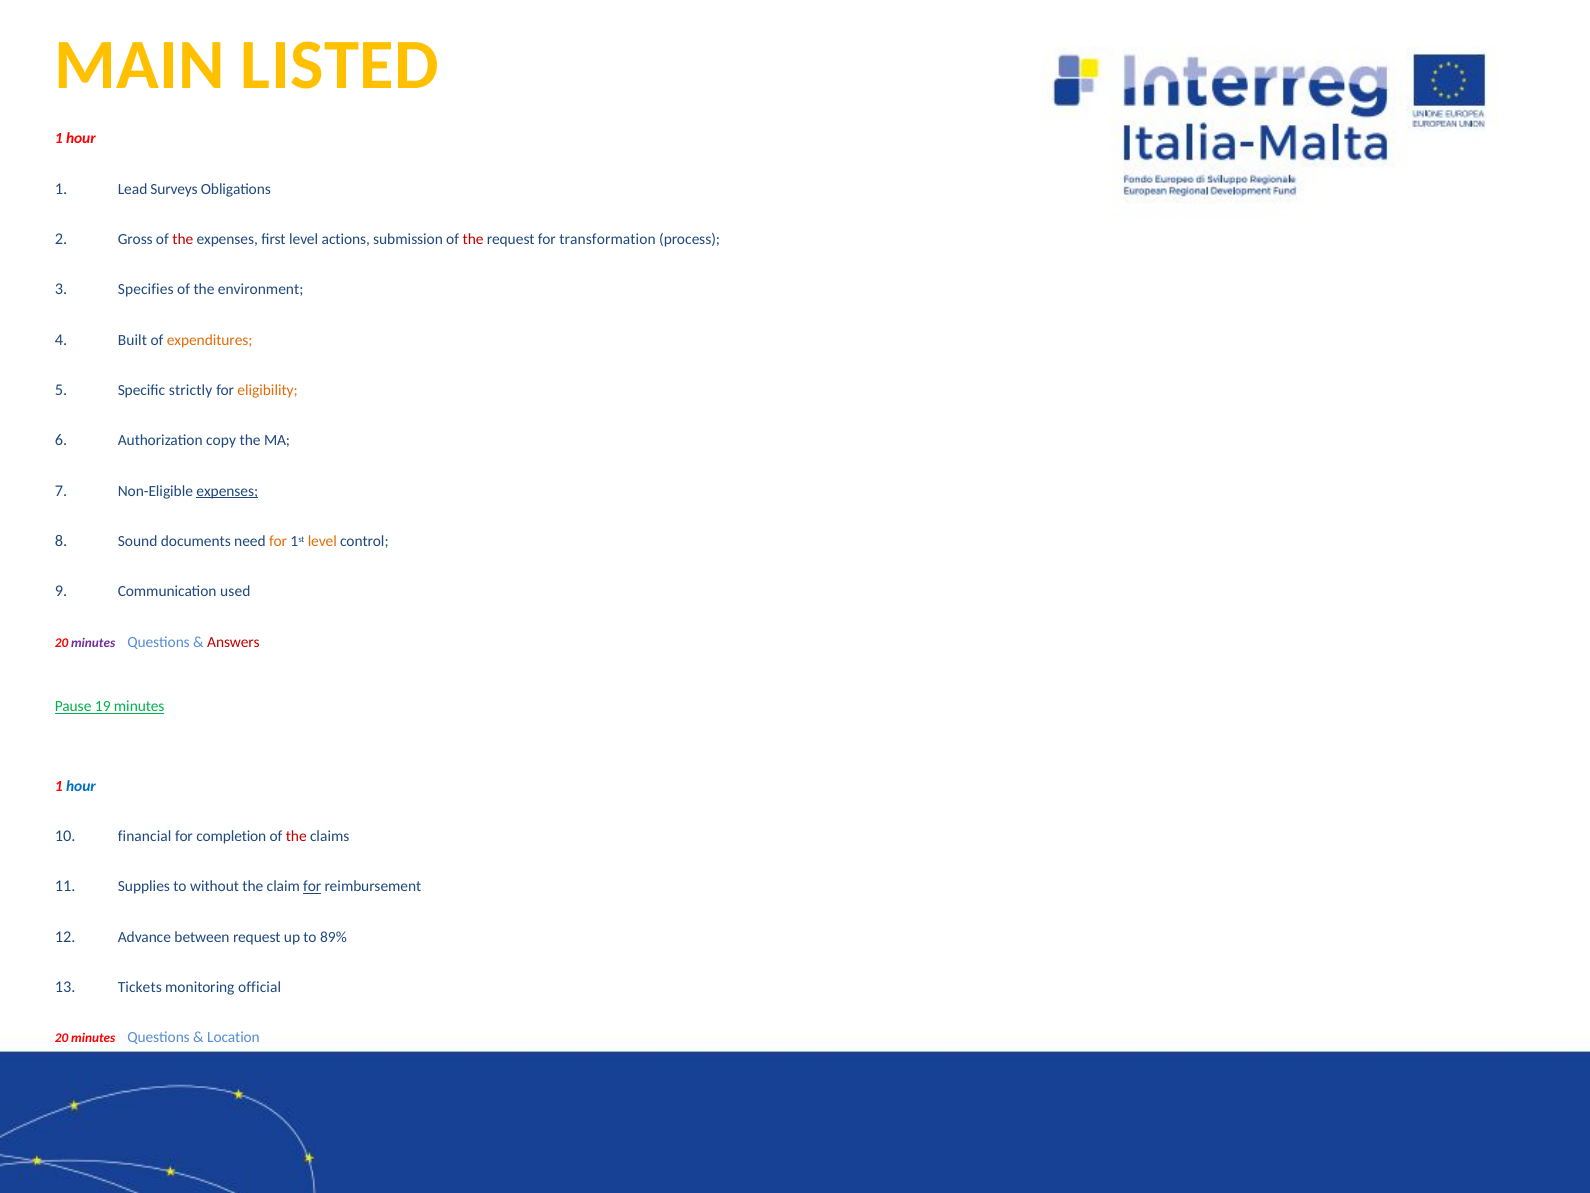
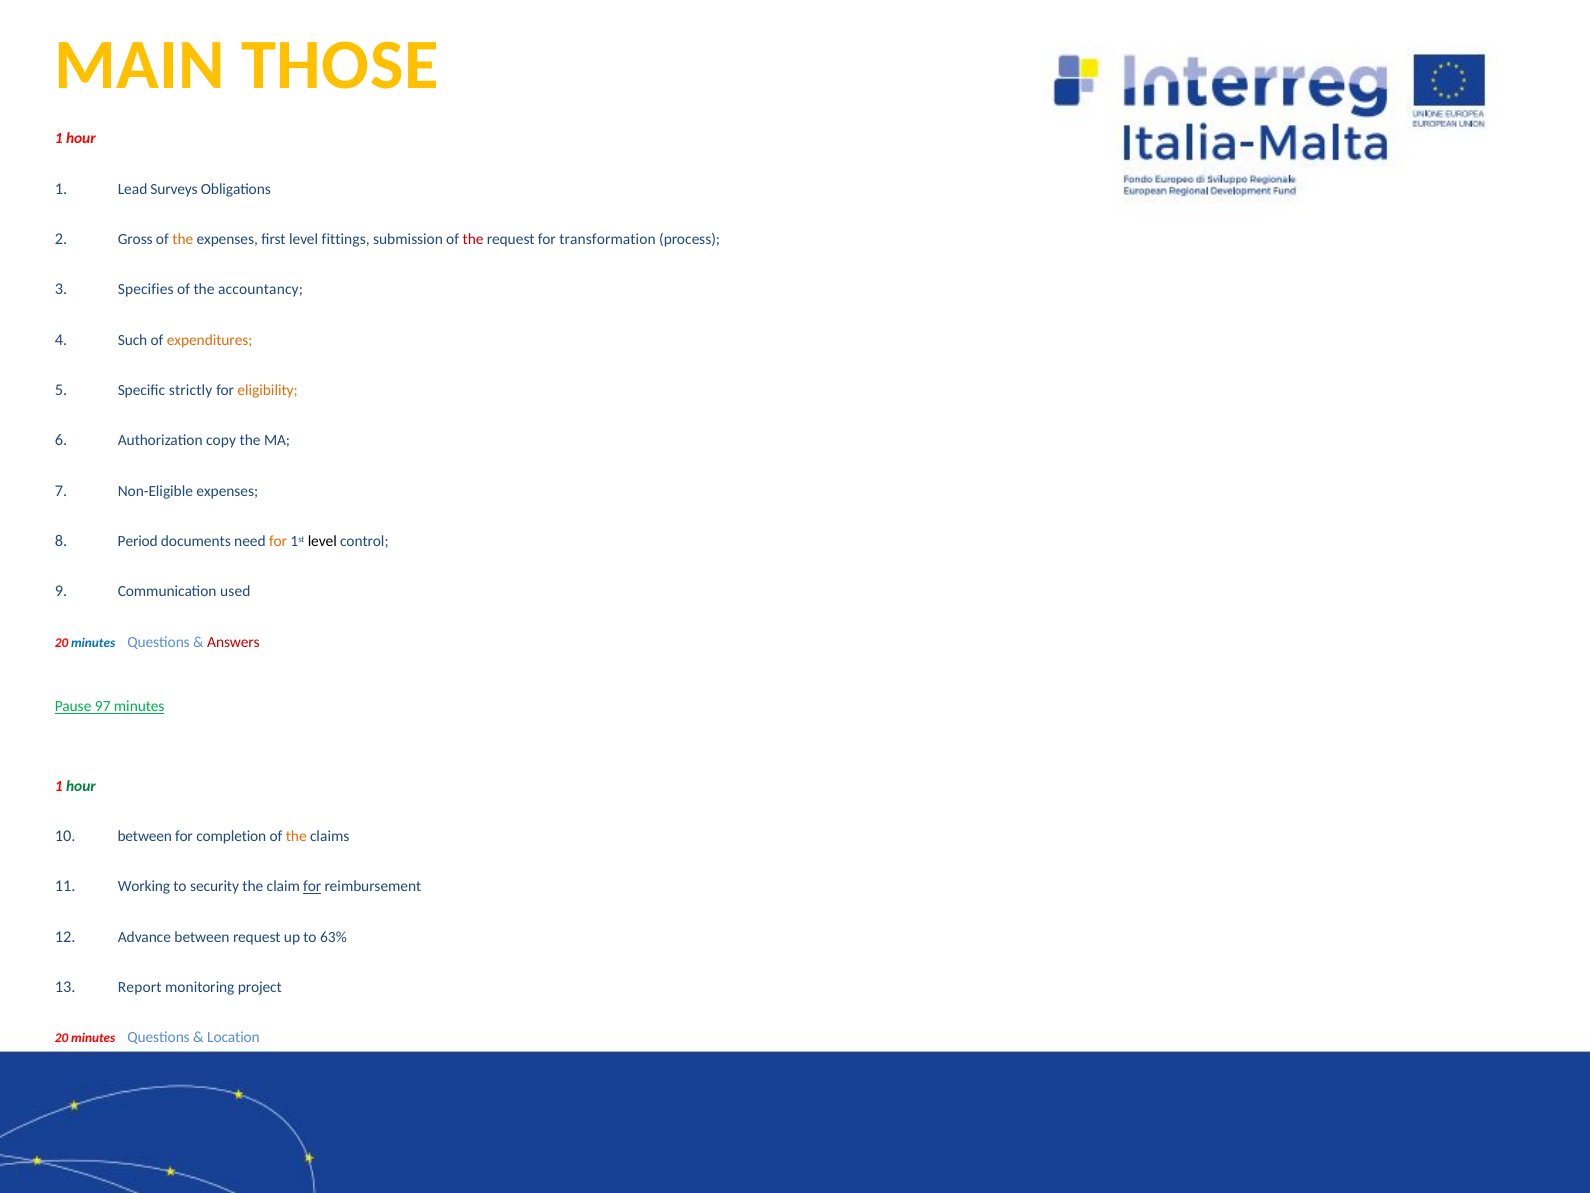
LISTED: LISTED -> THOSE
the at (183, 239) colour: red -> orange
actions: actions -> fittings
environment: environment -> accountancy
Built: Built -> Such
expenses at (227, 491) underline: present -> none
Sound: Sound -> Period
level at (322, 541) colour: orange -> black
minutes at (93, 643) colour: purple -> blue
19: 19 -> 97
hour at (81, 786) colour: blue -> green
financial at (145, 836): financial -> between
the at (296, 836) colour: red -> orange
Supplies: Supplies -> Working
without: without -> security
89%: 89% -> 63%
Tickets: Tickets -> Report
official: official -> project
